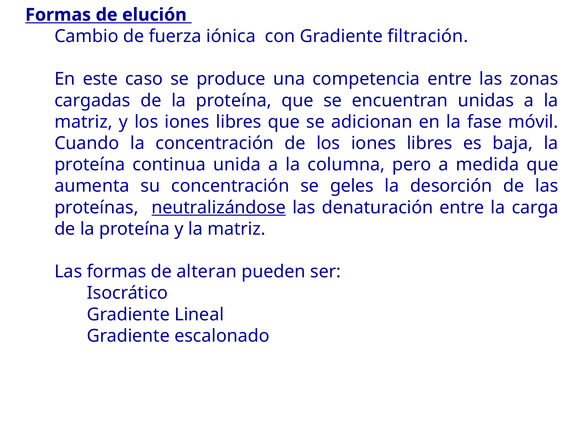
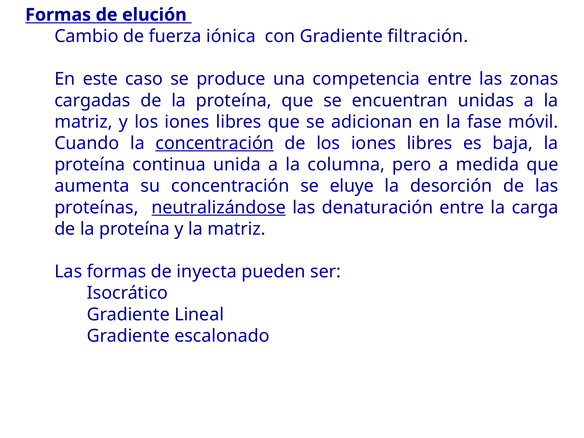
concentración at (215, 143) underline: none -> present
geles: geles -> eluye
alteran: alteran -> inyecta
